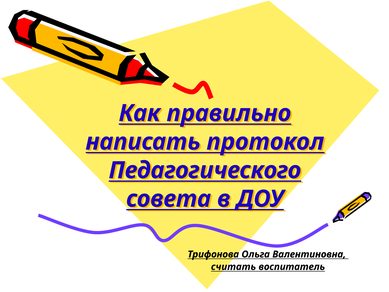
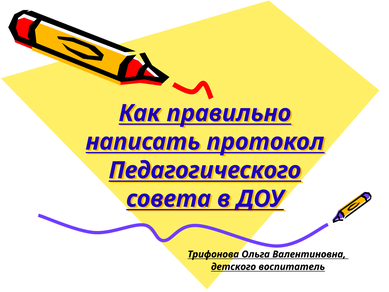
считать: считать -> детского
